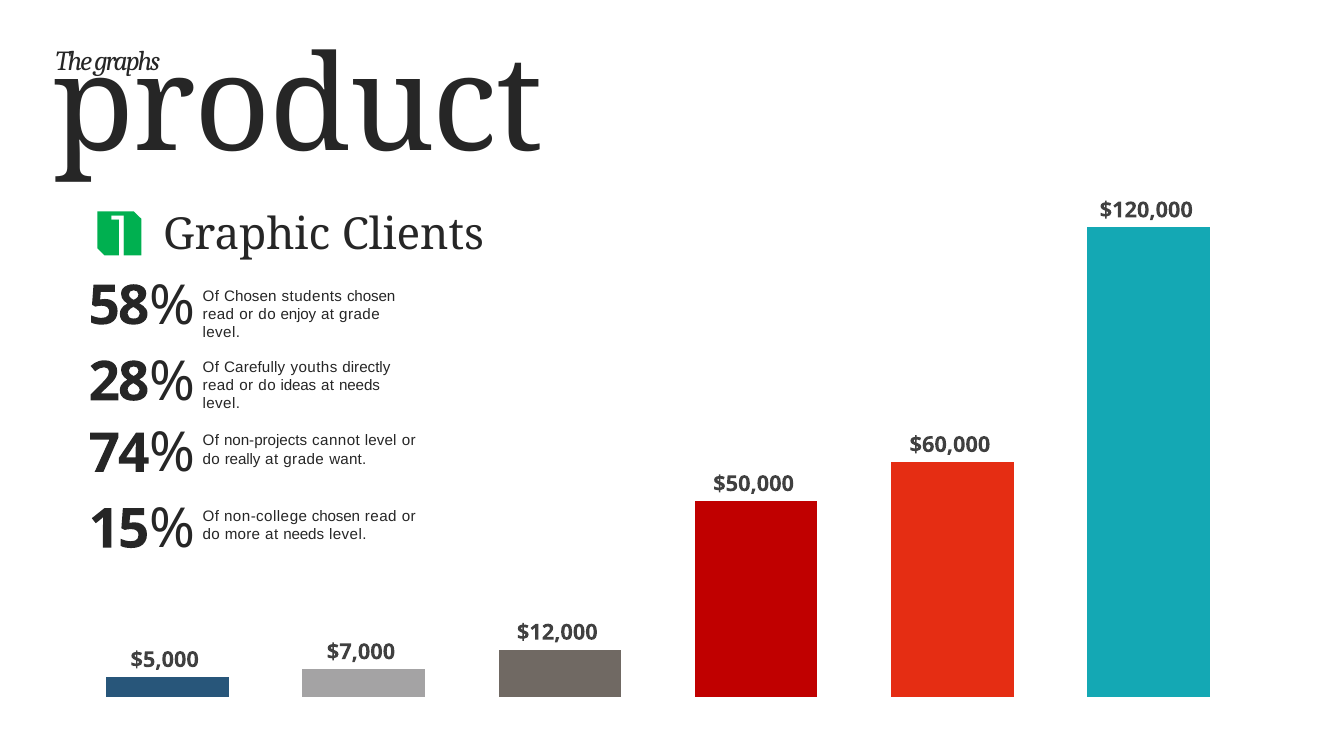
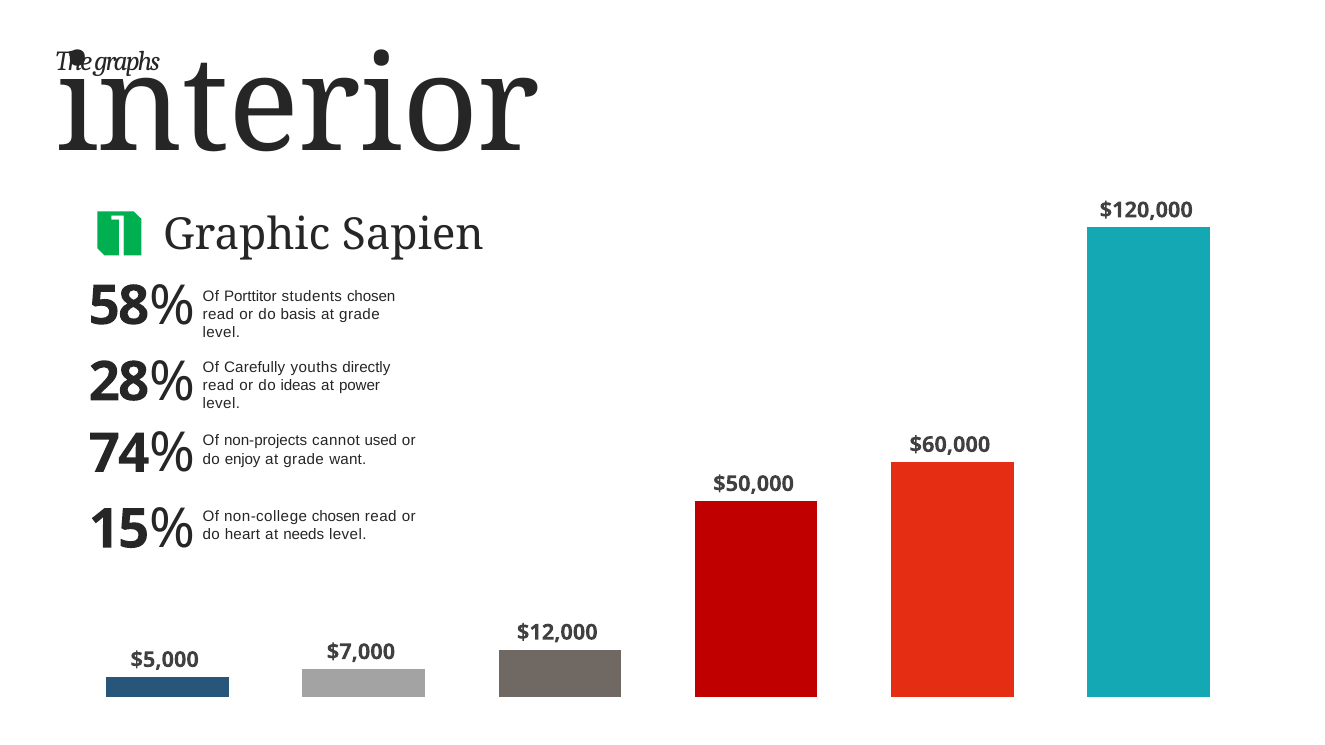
product: product -> interior
Clients: Clients -> Sapien
Chosen at (250, 296): Chosen -> Porttitor
enjoy: enjoy -> basis
needs at (360, 386): needs -> power
cannot level: level -> used
really: really -> enjoy
more: more -> heart
